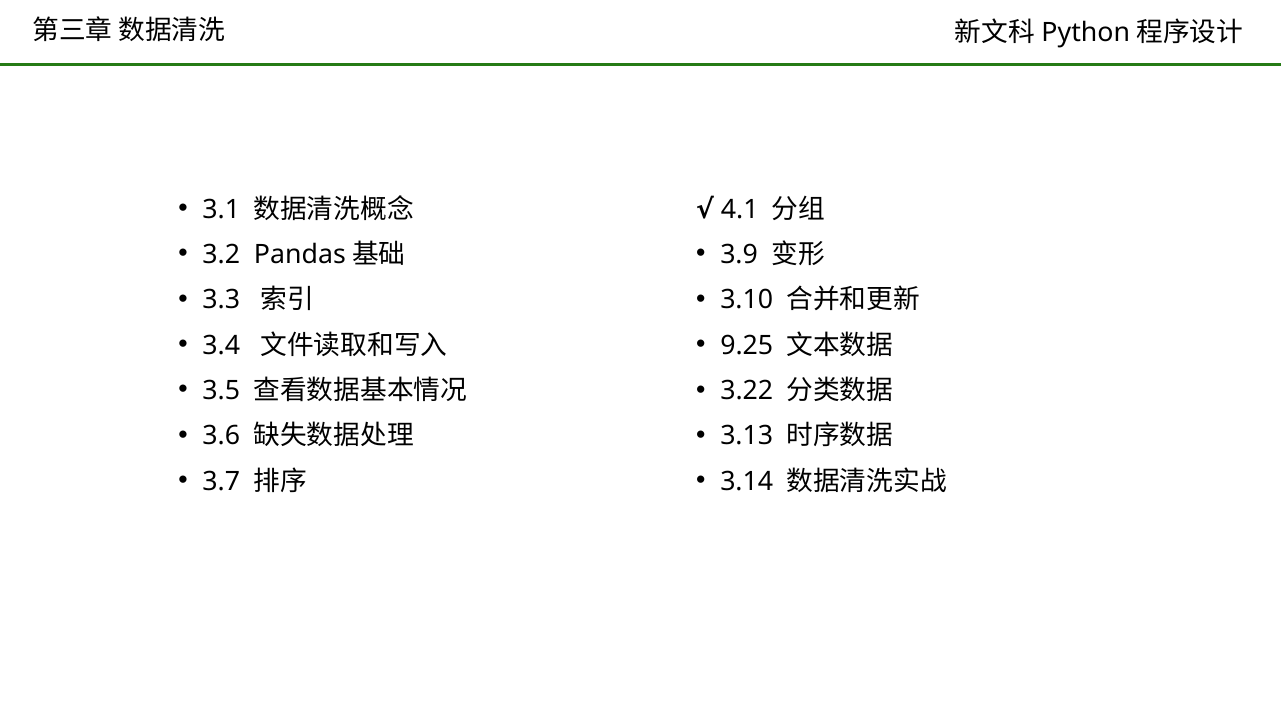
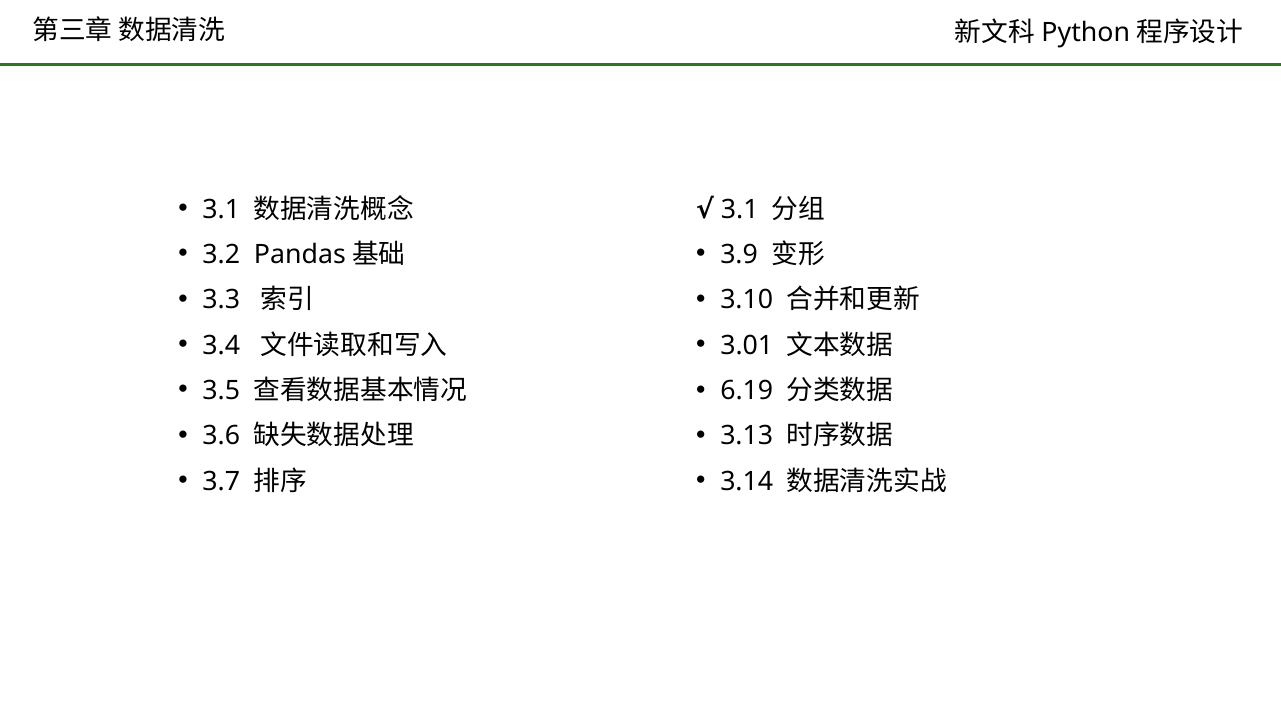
4.1 at (740, 209): 4.1 -> 3.1
9.25: 9.25 -> 3.01
3.22: 3.22 -> 6.19
